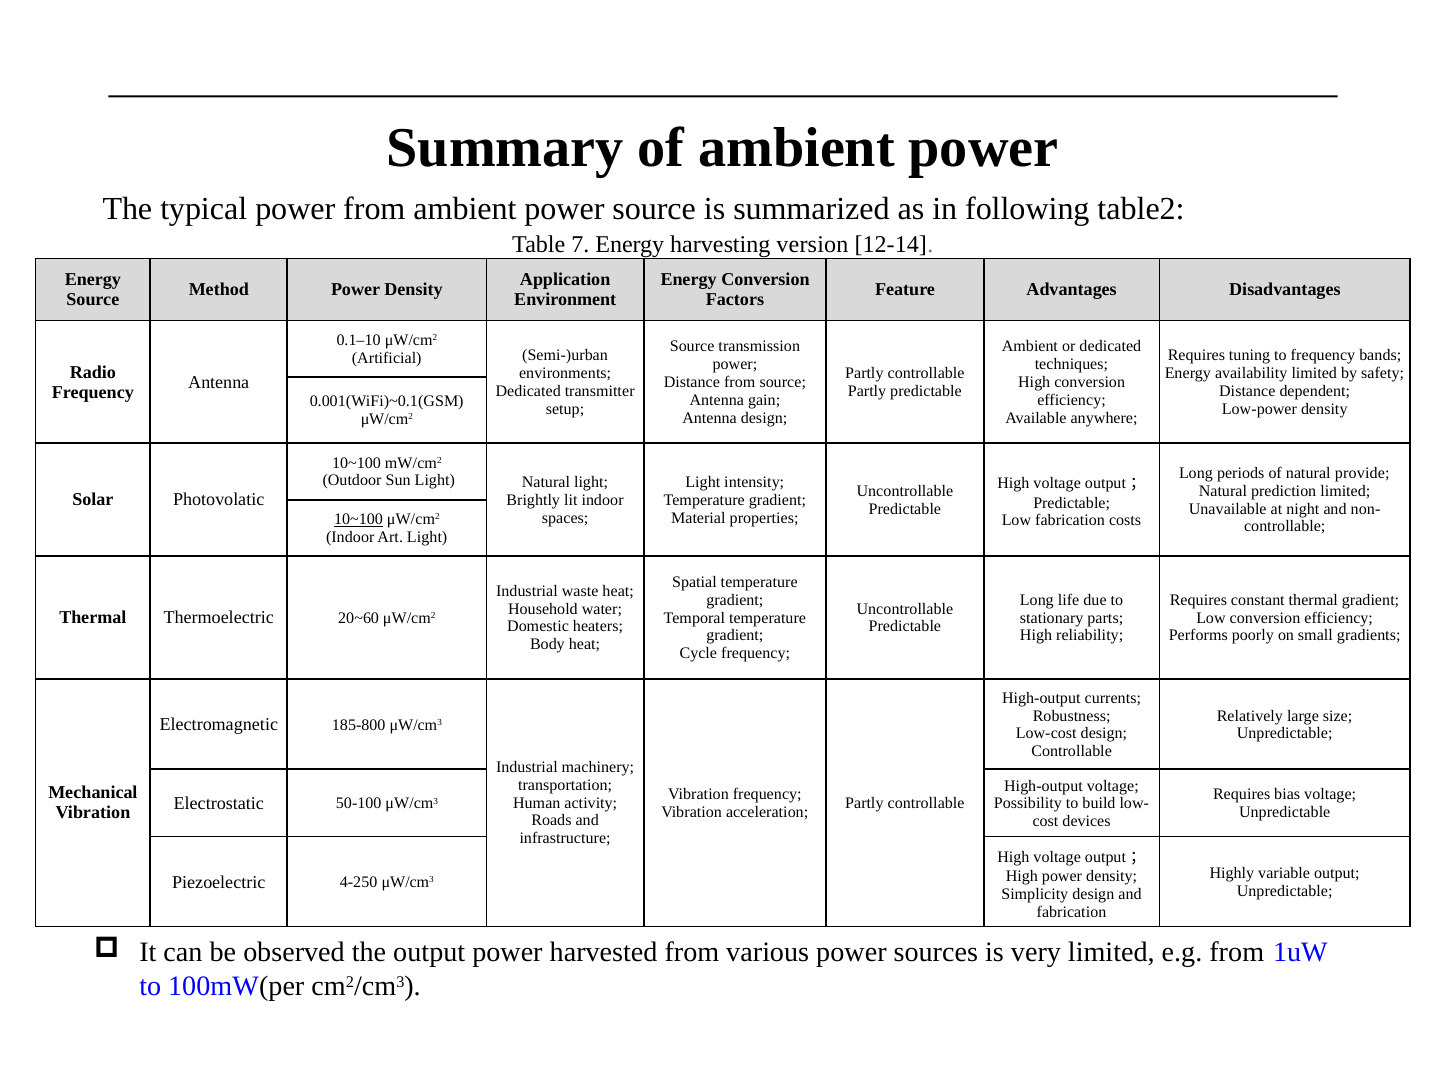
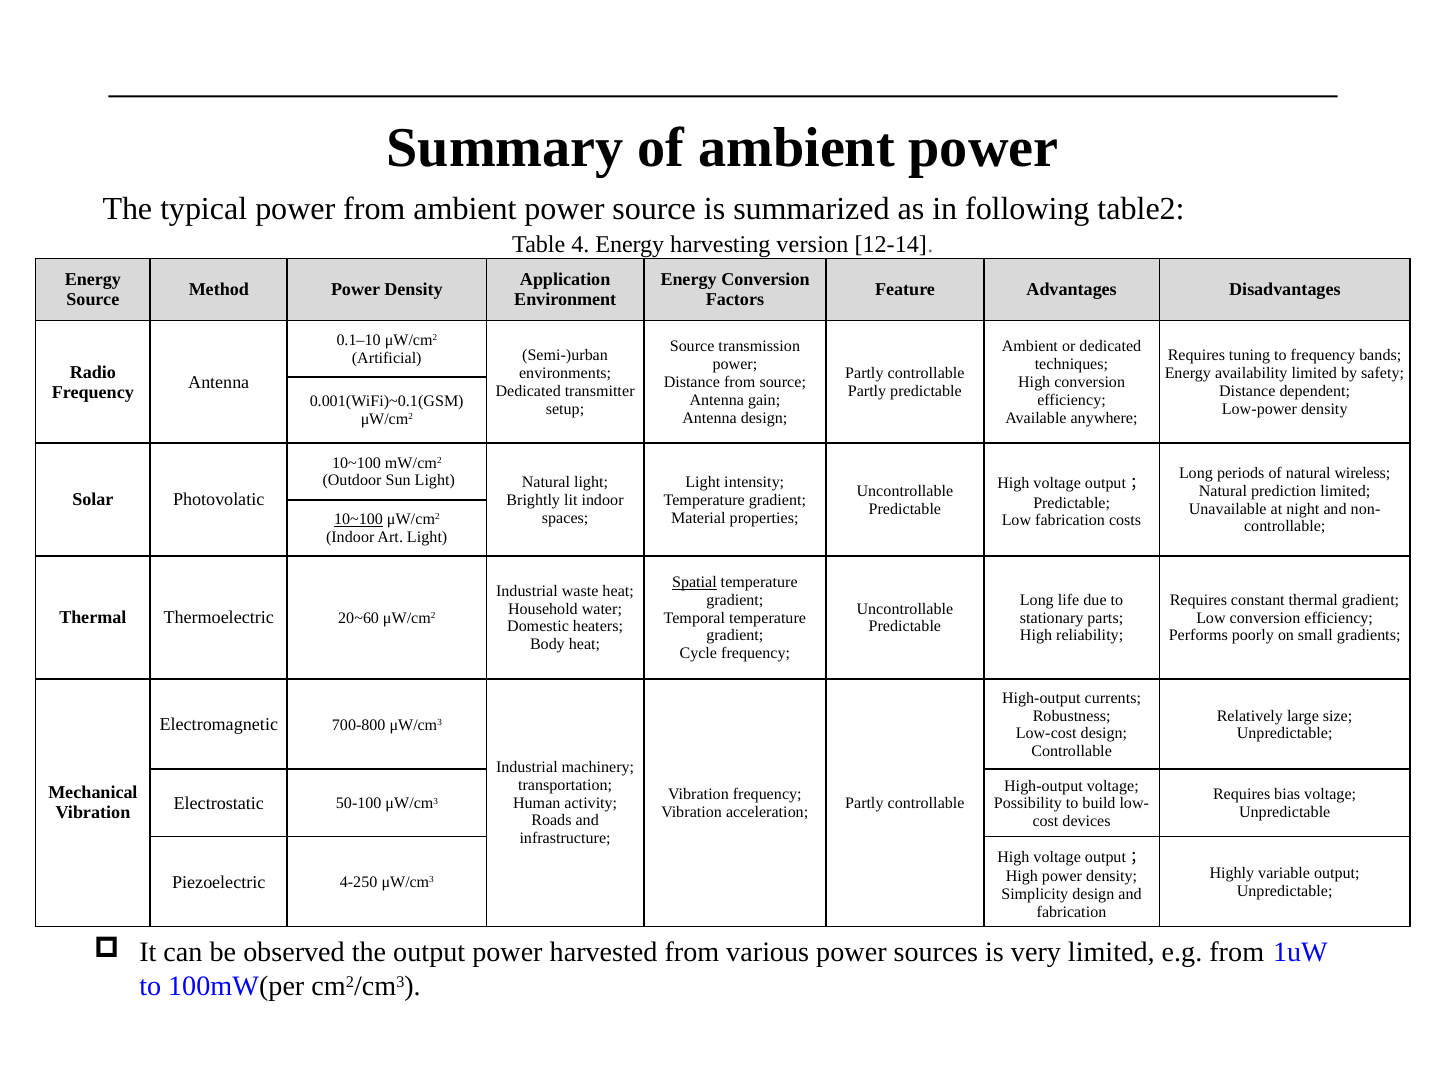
7: 7 -> 4
provide: provide -> wireless
Spatial underline: none -> present
185-800: 185-800 -> 700-800
